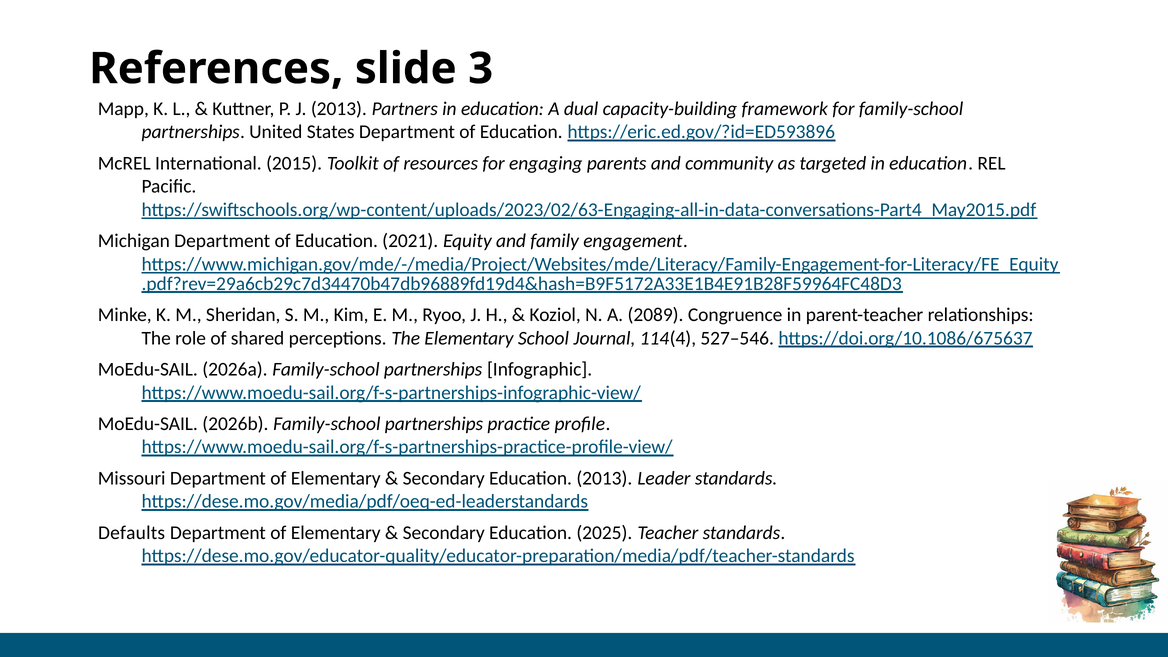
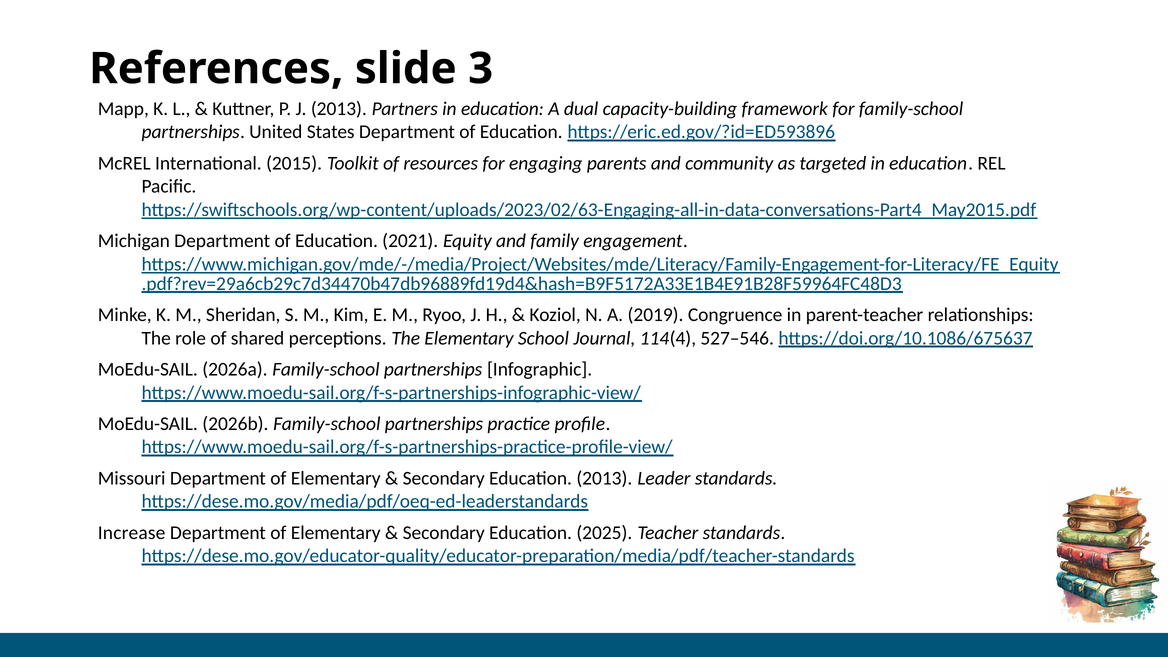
2089: 2089 -> 2019
Defaults: Defaults -> Increase
